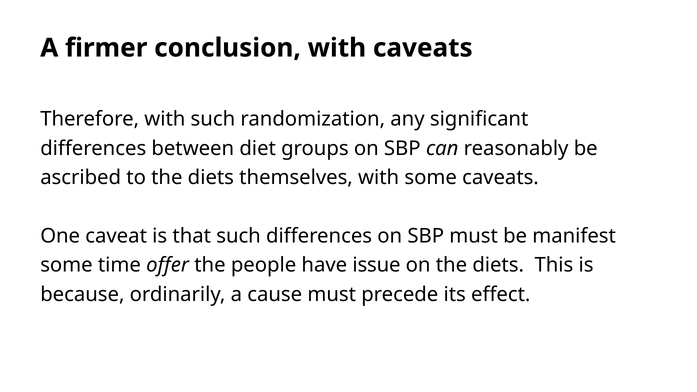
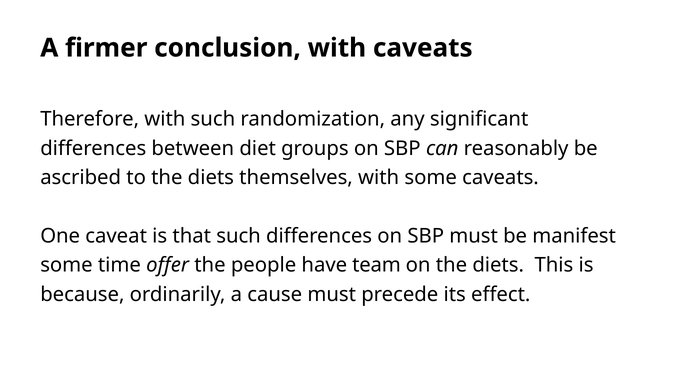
issue: issue -> team
